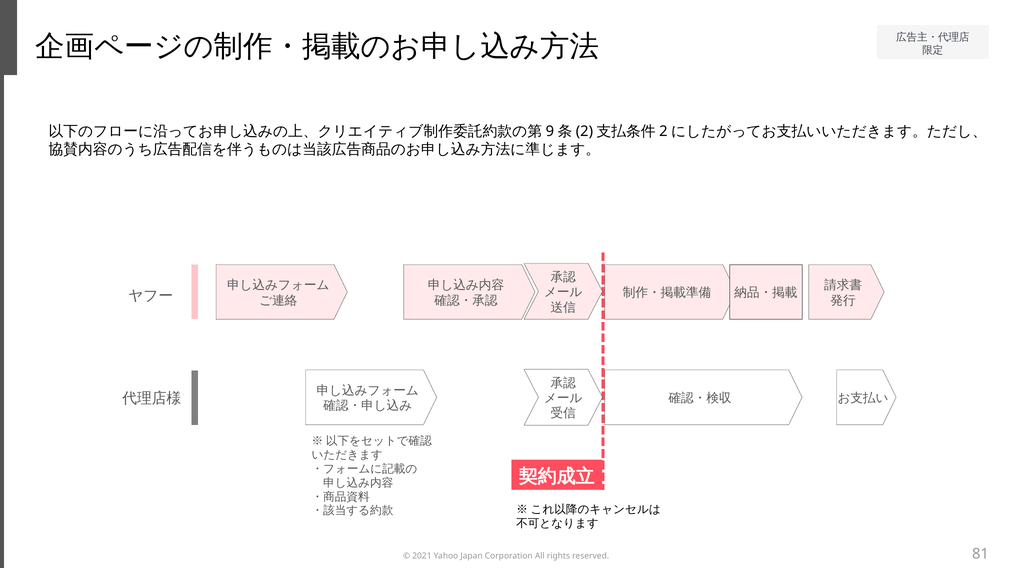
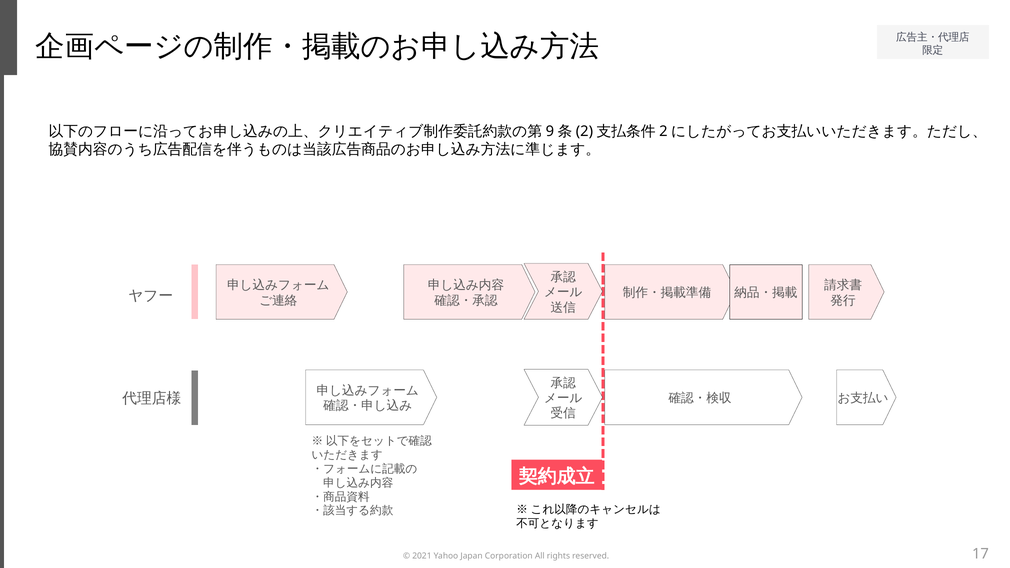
81: 81 -> 17
